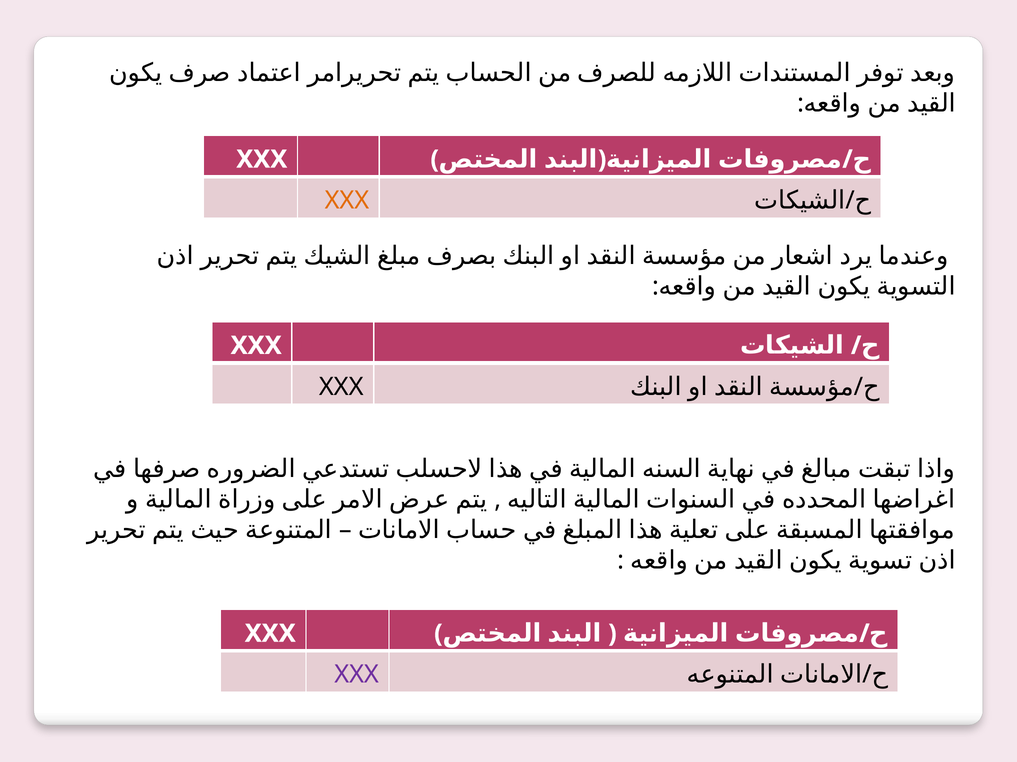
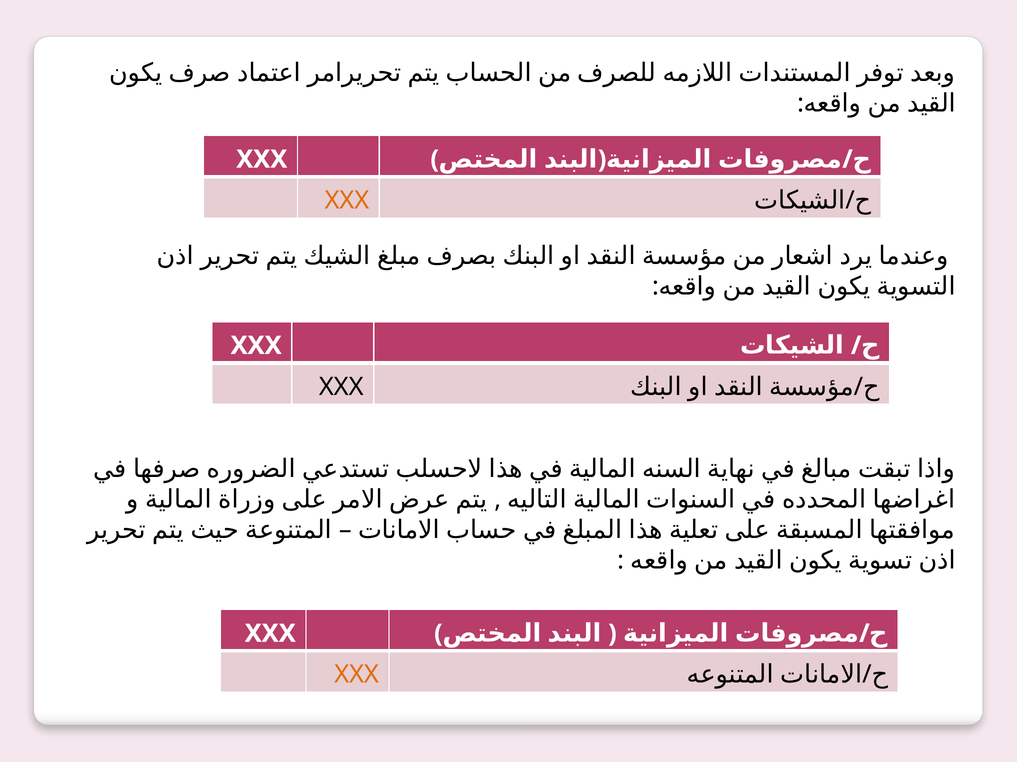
XXX at (357, 675) colour: purple -> orange
